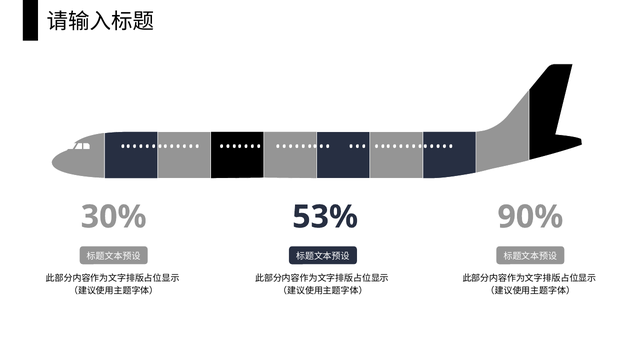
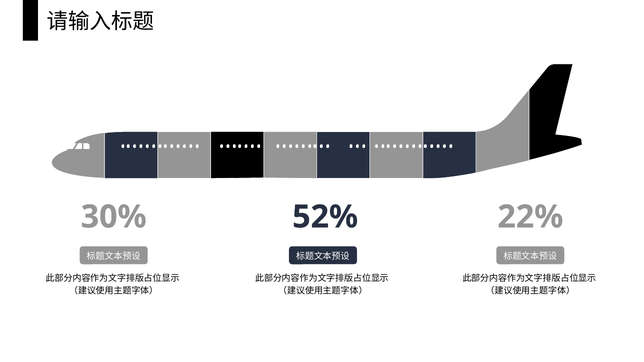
53%: 53% -> 52%
90%: 90% -> 22%
